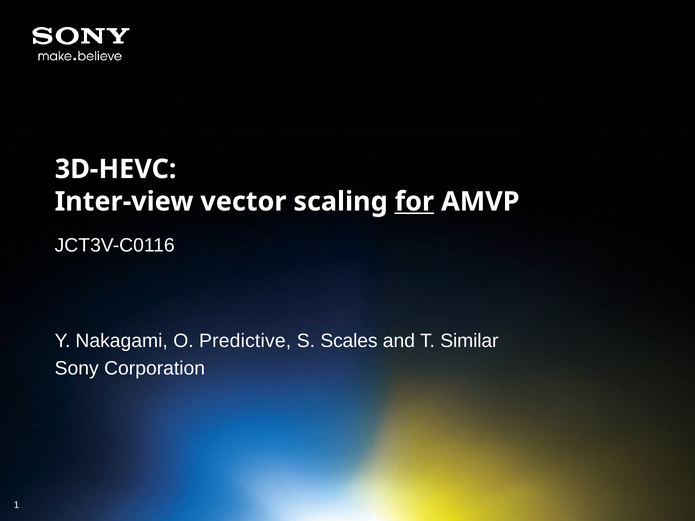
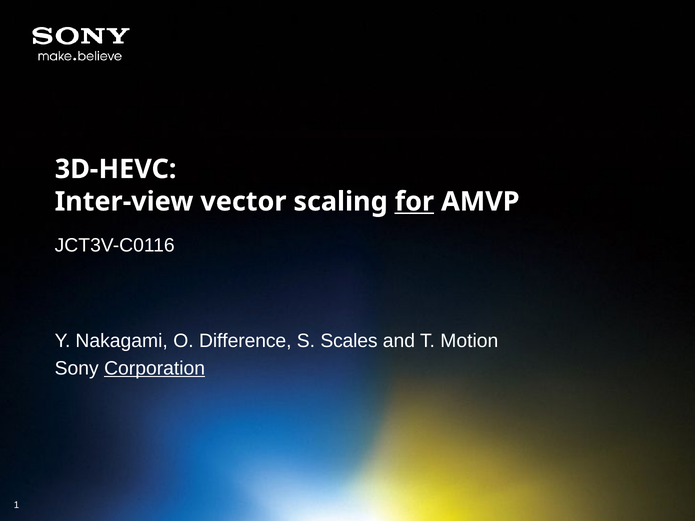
Predictive: Predictive -> Difference
Similar: Similar -> Motion
Corporation underline: none -> present
